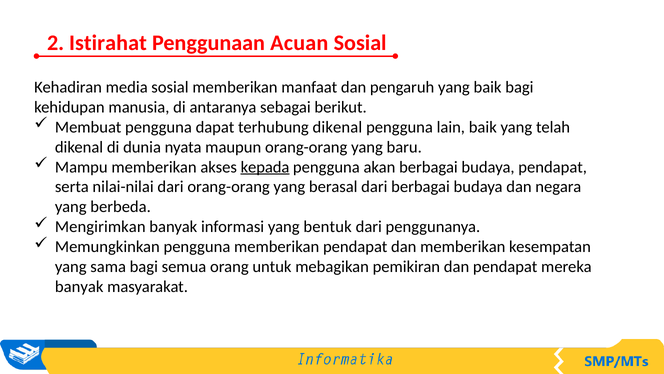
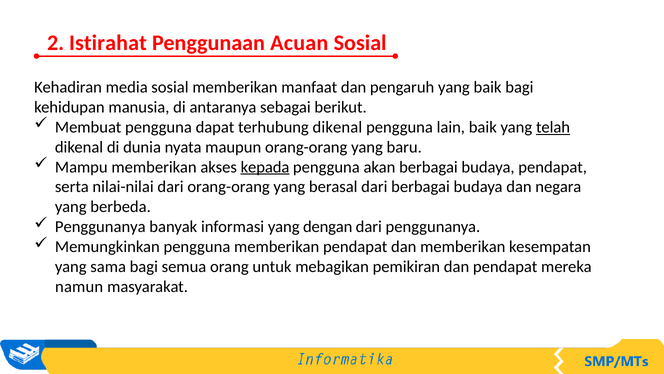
telah underline: none -> present
Mengirimkan at (100, 227): Mengirimkan -> Penggunanya
bentuk: bentuk -> dengan
banyak at (79, 286): banyak -> namun
